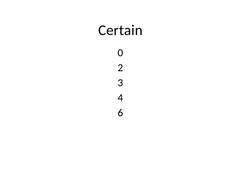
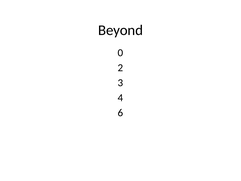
Certain: Certain -> Beyond
